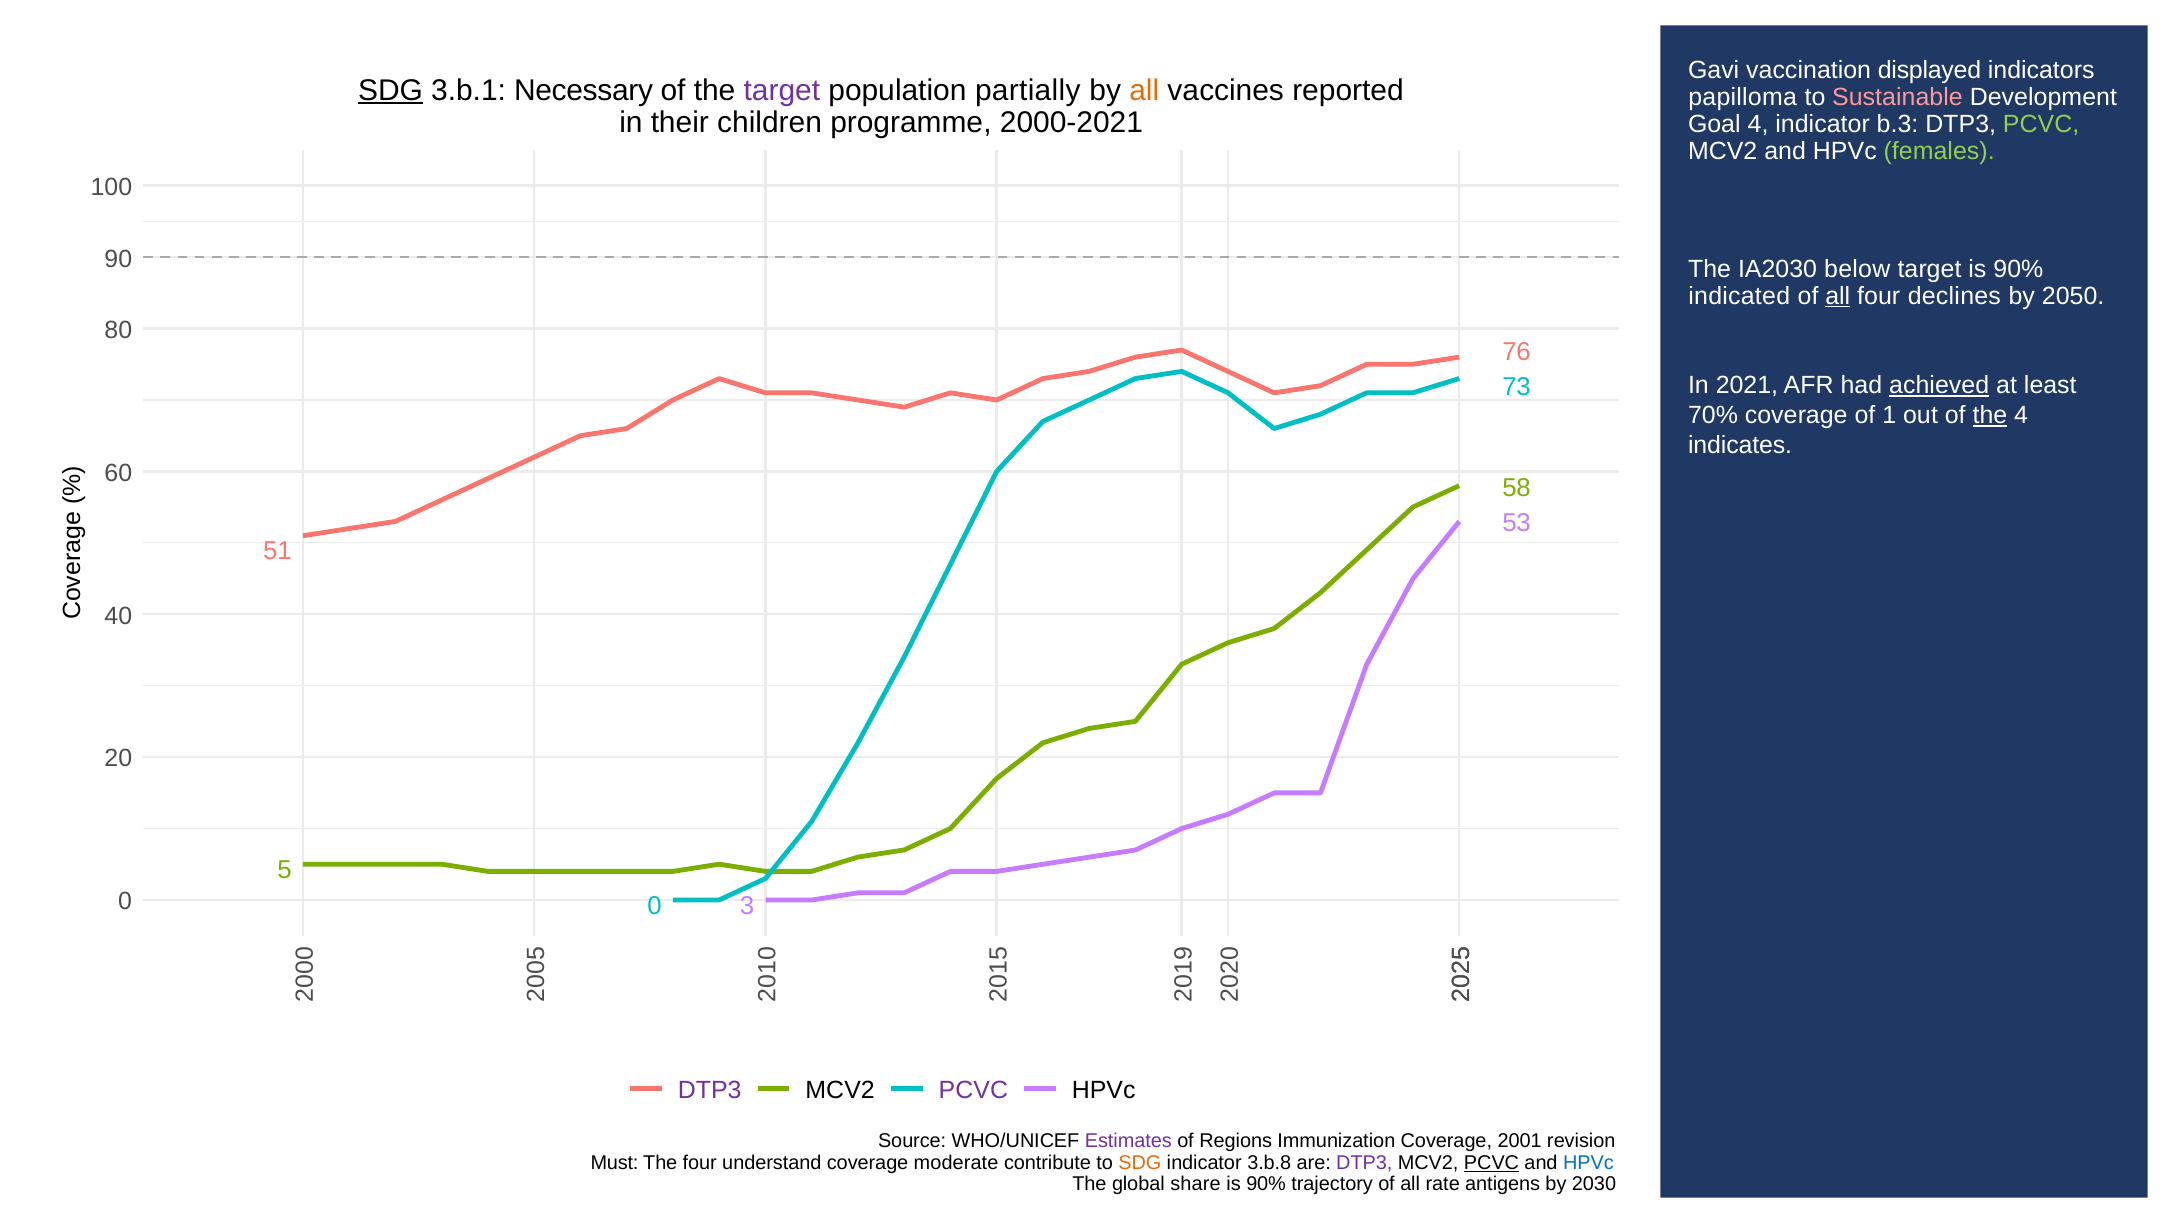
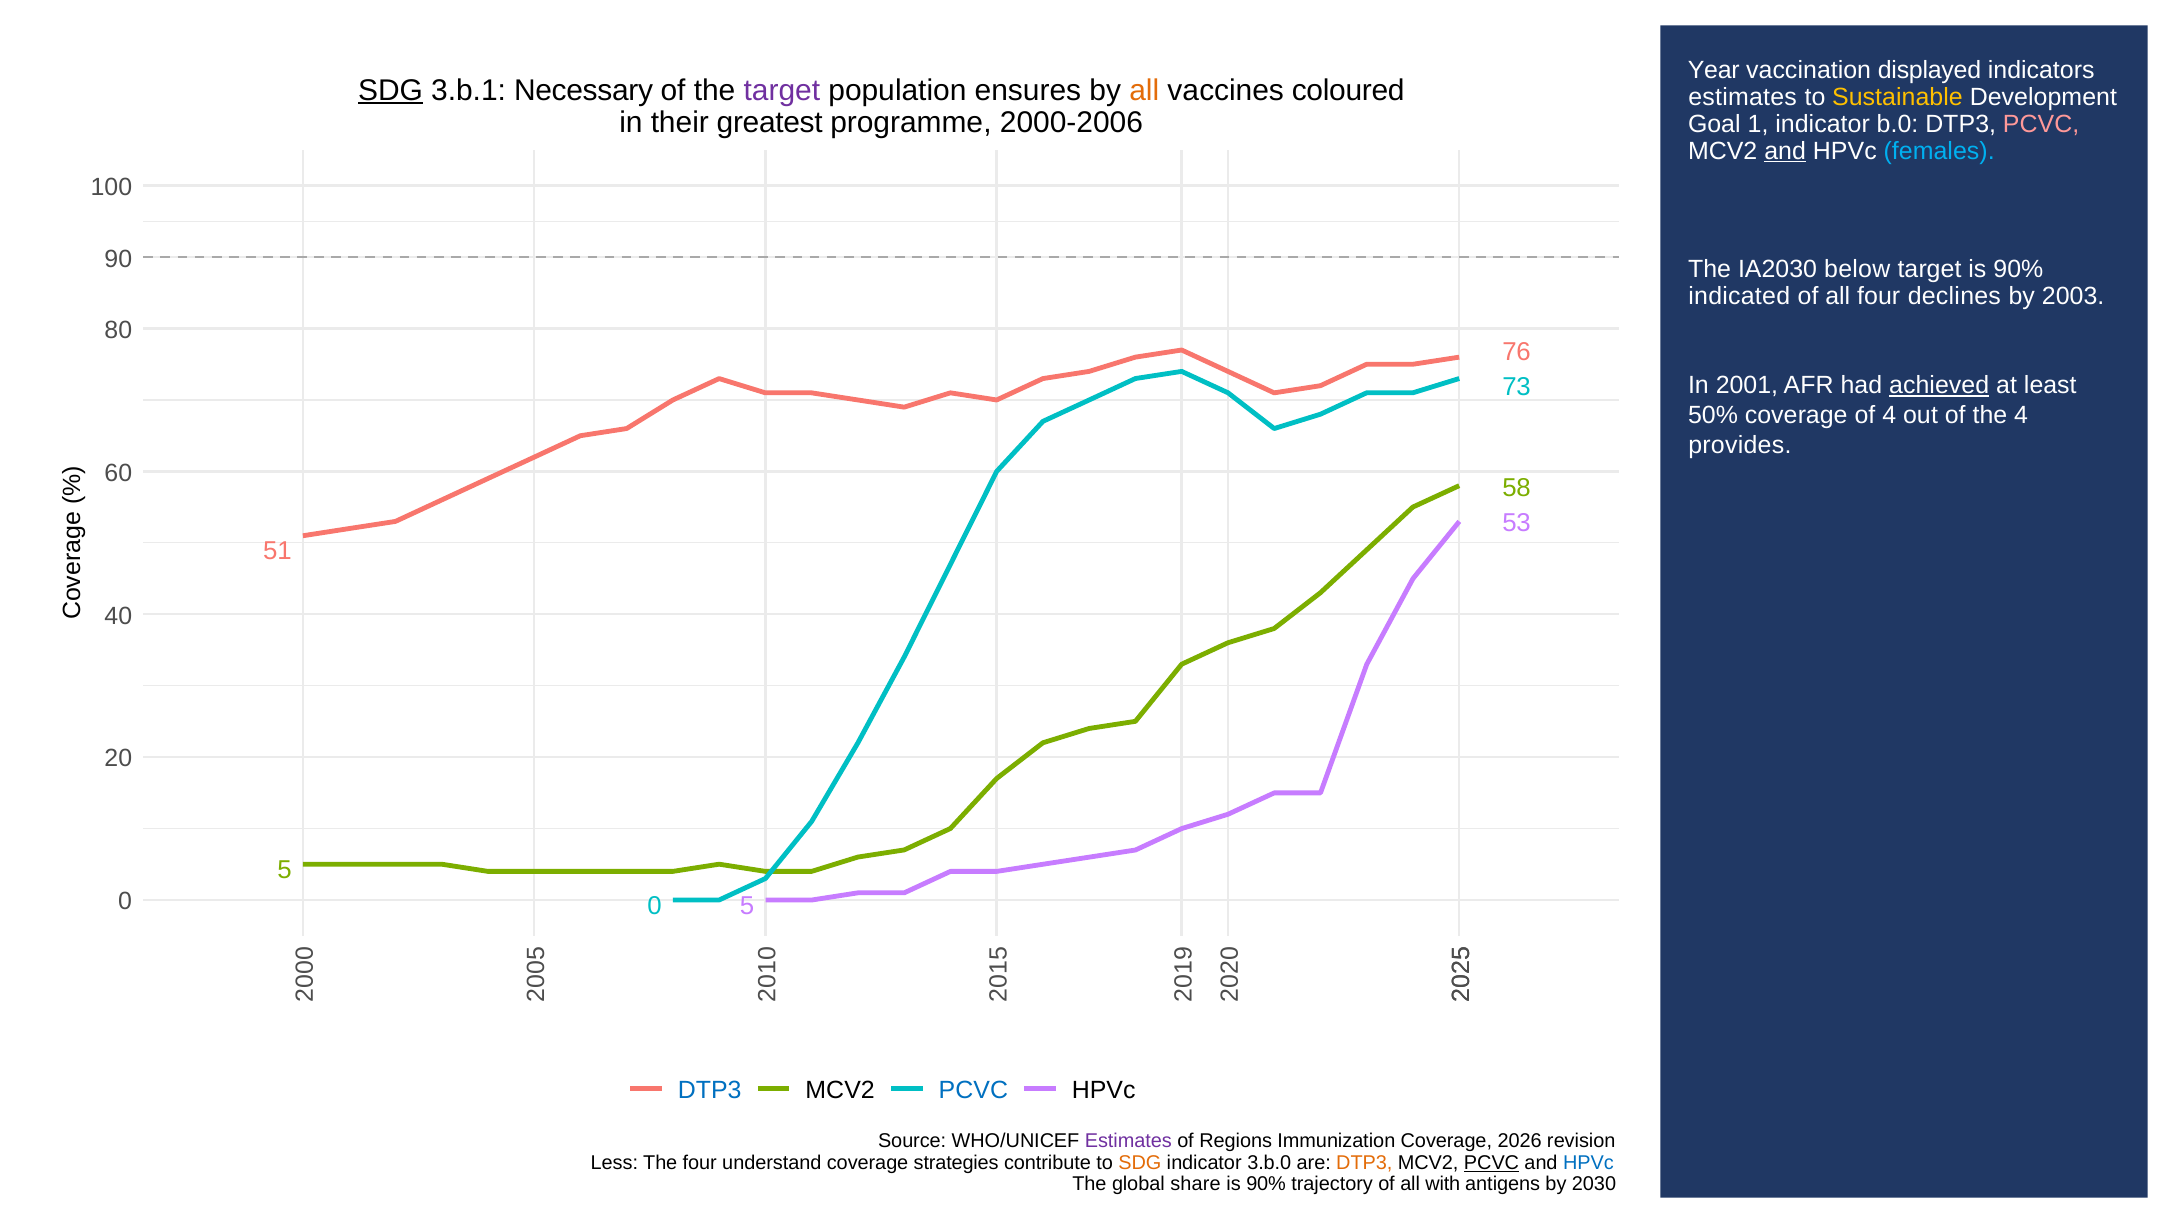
Gavi: Gavi -> Year
partially: partially -> ensures
reported: reported -> coloured
papilloma at (1743, 97): papilloma -> estimates
Sustainable colour: pink -> yellow
children: children -> greatest
2000-2021: 2000-2021 -> 2000-2006
Goal 4: 4 -> 1
b.3: b.3 -> b.0
PCVC at (2041, 124) colour: light green -> pink
and at (1785, 151) underline: none -> present
females colour: light green -> light blue
all at (1838, 296) underline: present -> none
2050: 2050 -> 2003
2021: 2021 -> 2001
70%: 70% -> 50%
of 1: 1 -> 4
the at (1990, 415) underline: present -> none
indicates: indicates -> provides
3 at (747, 906): 3 -> 5
DTP3 at (710, 1090) colour: purple -> blue
PCVC at (973, 1090) colour: purple -> blue
2001: 2001 -> 2026
Must: Must -> Less
moderate: moderate -> strategies
3.b.8: 3.b.8 -> 3.b.0
DTP3 at (1364, 1163) colour: purple -> orange
rate: rate -> with
